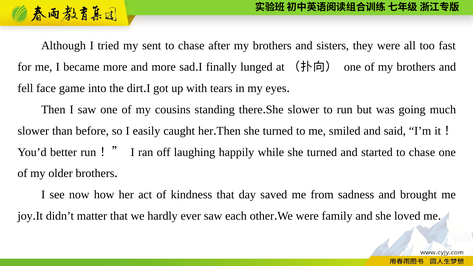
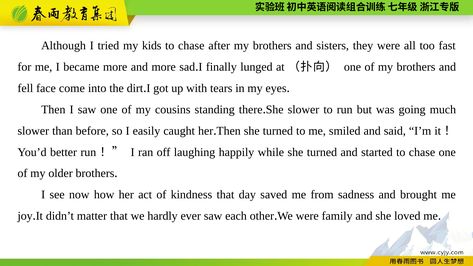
sent: sent -> kids
game: game -> come
